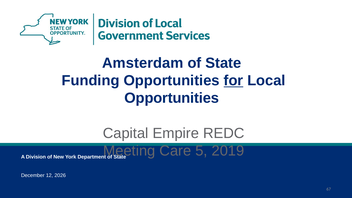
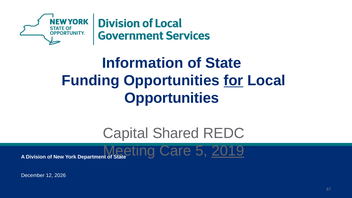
Amsterdam: Amsterdam -> Information
Empire: Empire -> Shared
2019 underline: none -> present
